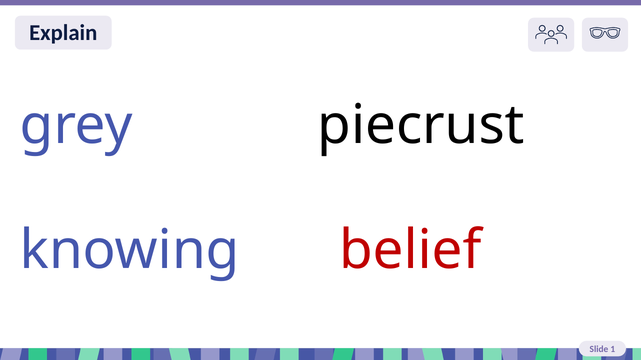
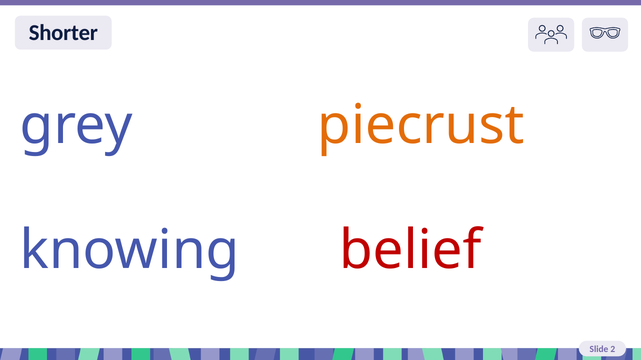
Explain: Explain -> Shorter
piecrust colour: black -> orange
1: 1 -> 2
